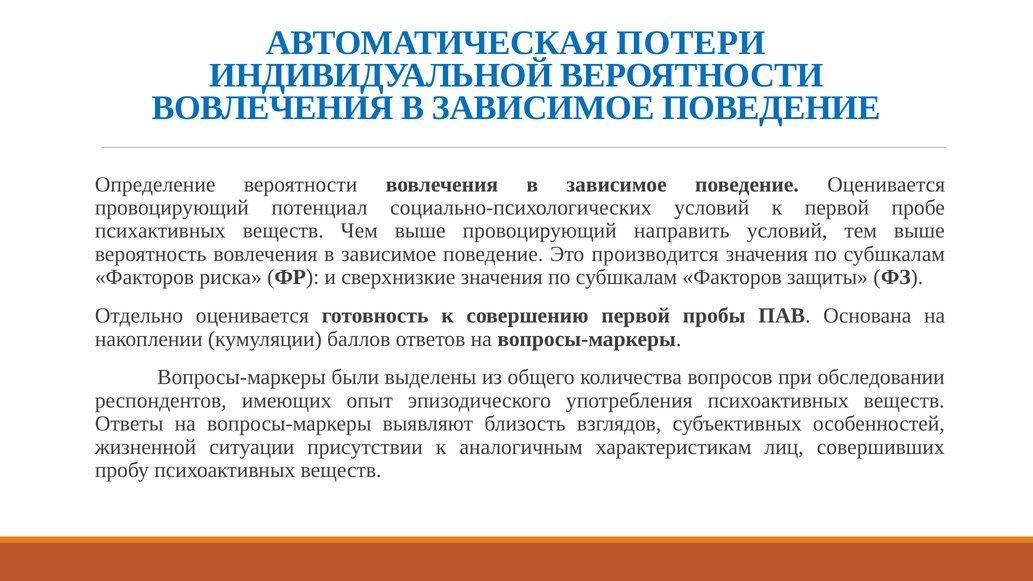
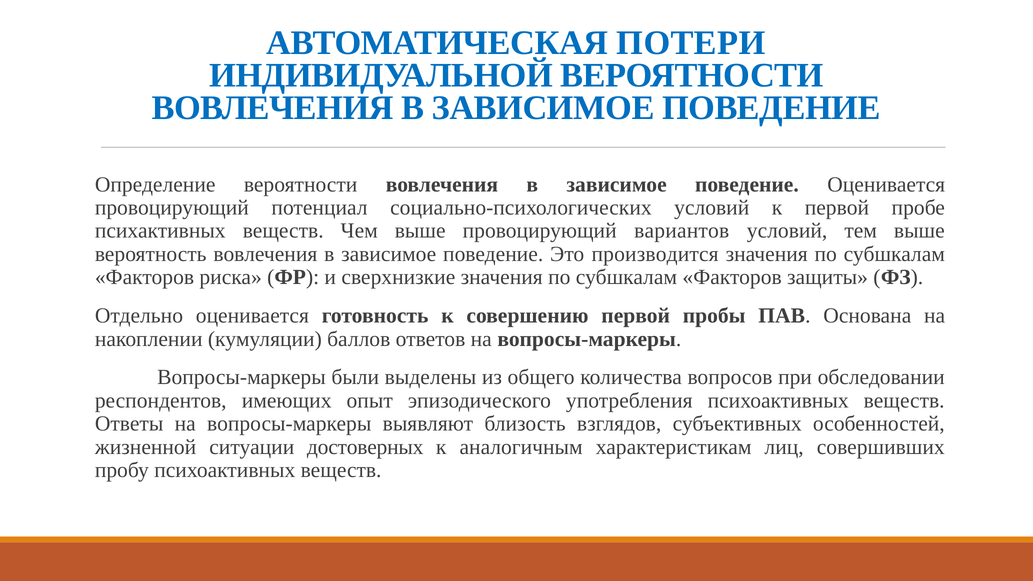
направить: направить -> вариантов
присутствии: присутствии -> достоверных
